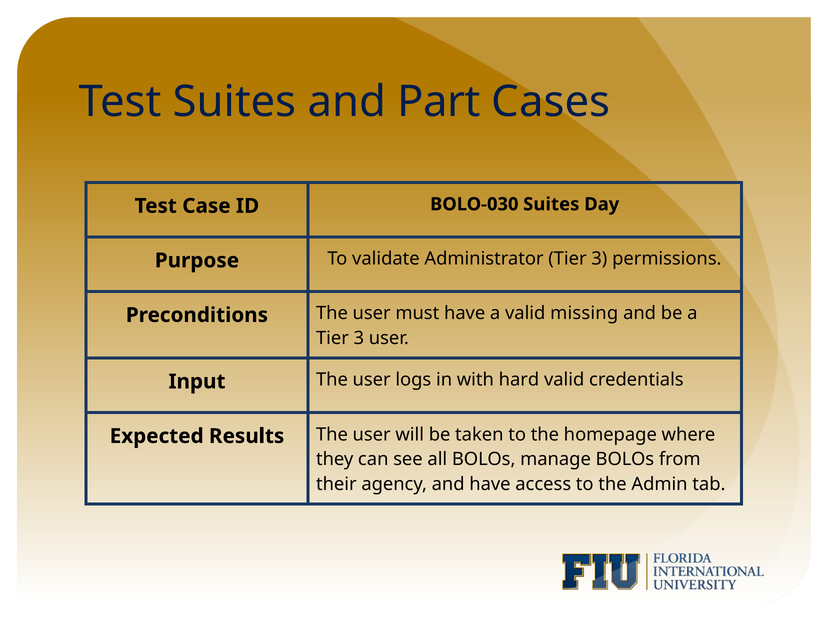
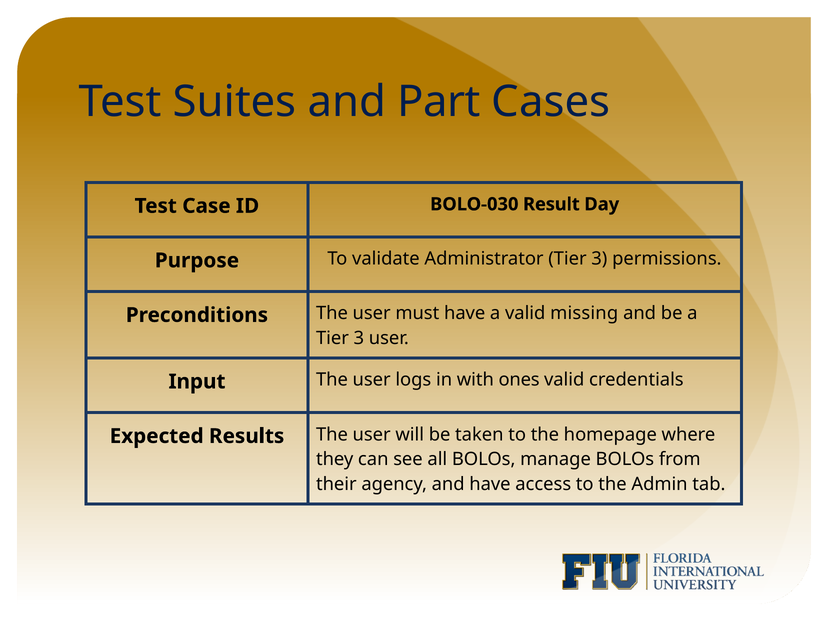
BOLO-030 Suites: Suites -> Result
hard: hard -> ones
